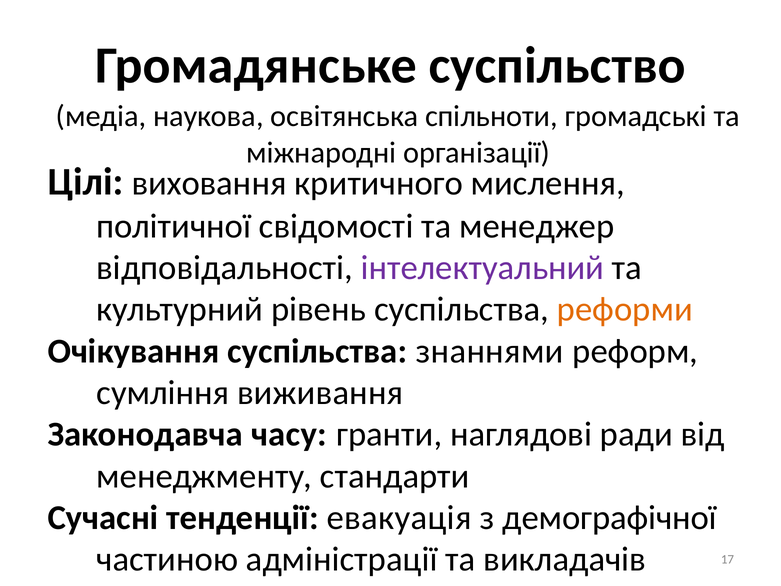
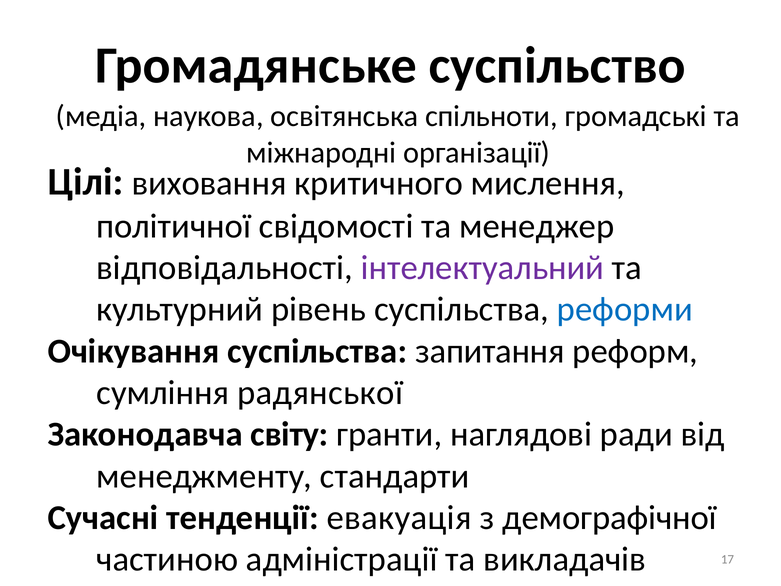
реформи colour: orange -> blue
знаннями: знаннями -> запитання
виживання: виживання -> радянської
часу: часу -> світу
